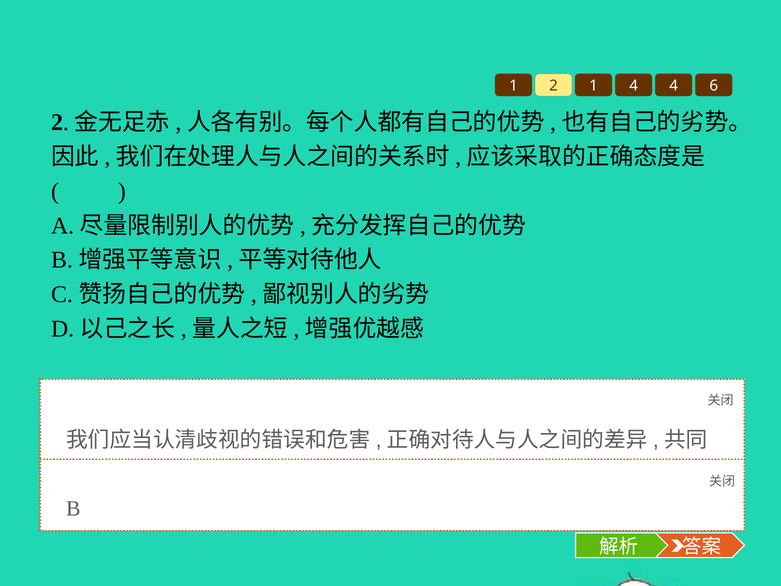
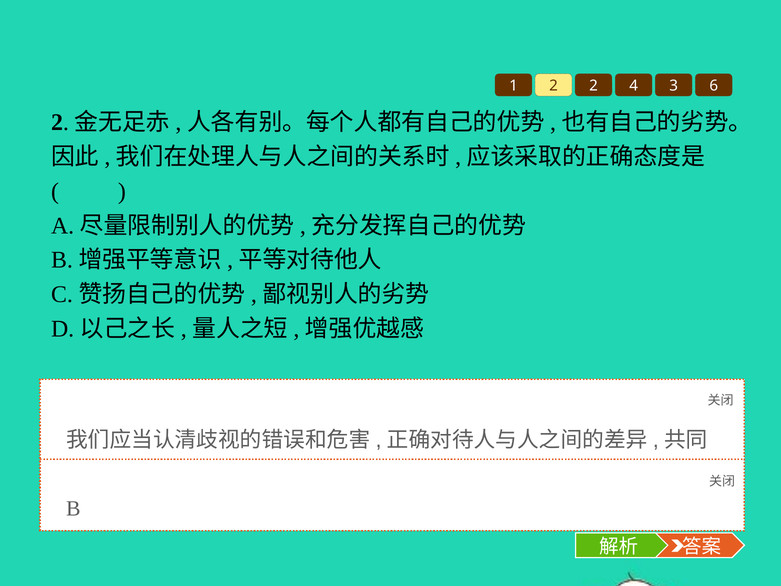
2 1: 1 -> 2
4 4: 4 -> 3
